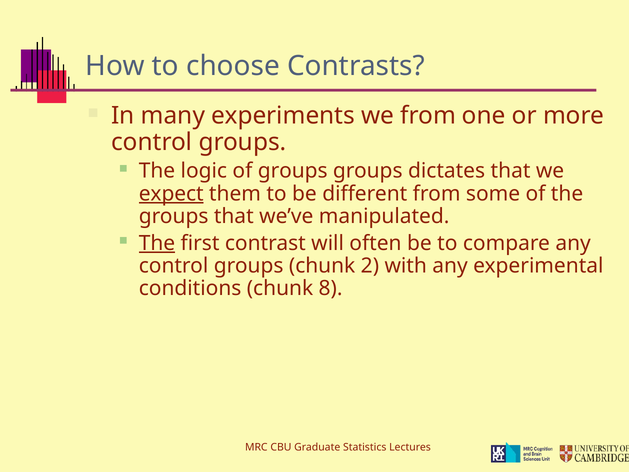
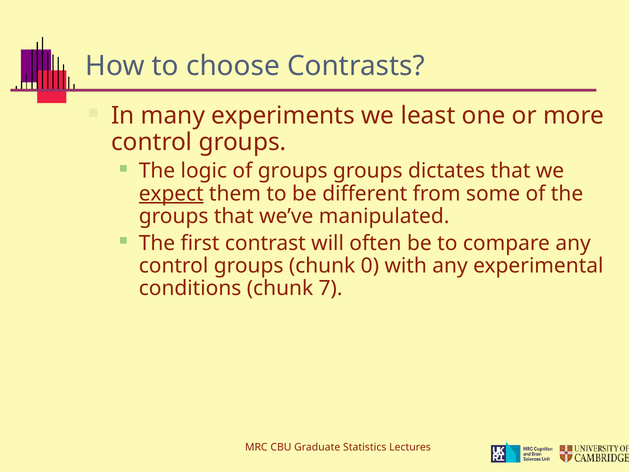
we from: from -> least
The at (157, 243) underline: present -> none
2: 2 -> 0
8: 8 -> 7
